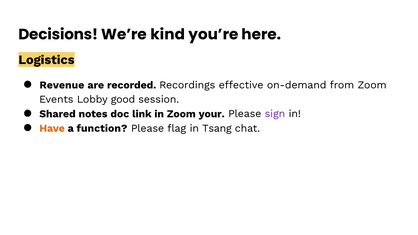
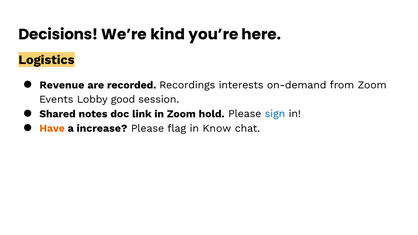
effective: effective -> interests
your: your -> hold
sign colour: purple -> blue
function: function -> increase
Tsang: Tsang -> Know
